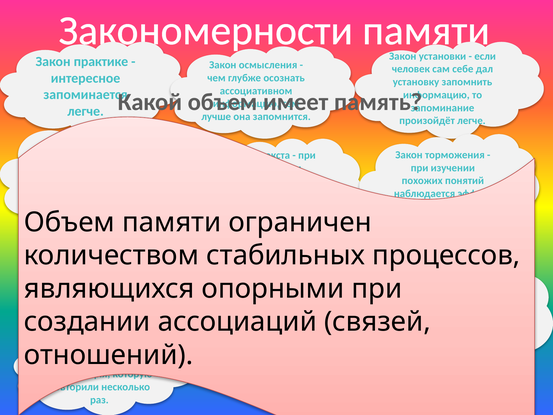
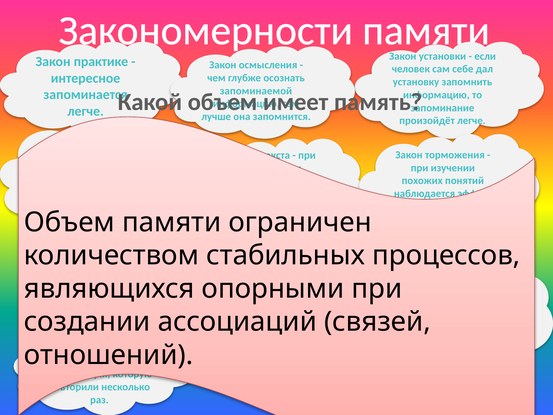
ассоциативном at (256, 91): ассоциативном -> запоминаемой
